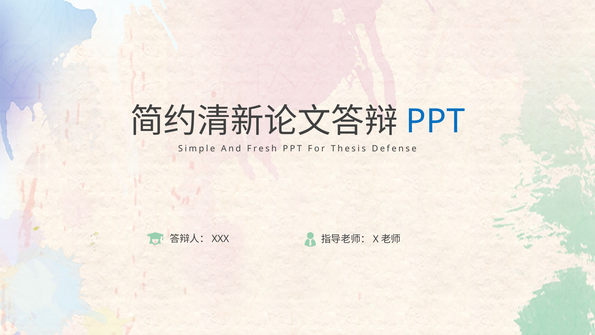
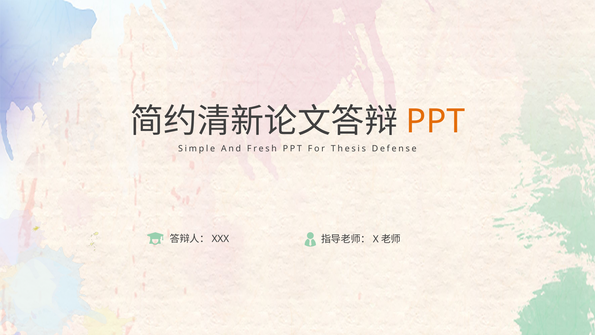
PPT at (435, 121) colour: blue -> orange
